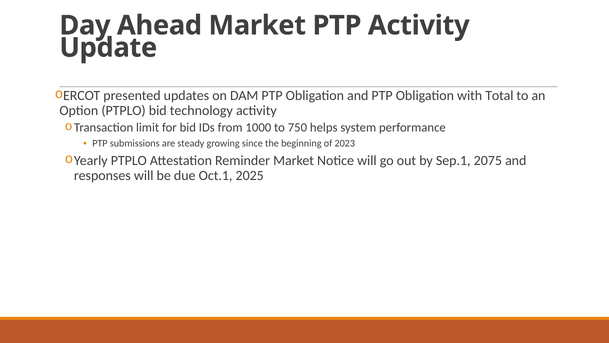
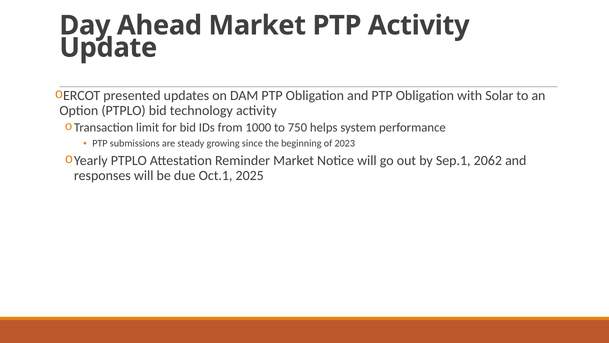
Total: Total -> Solar
2075: 2075 -> 2062
